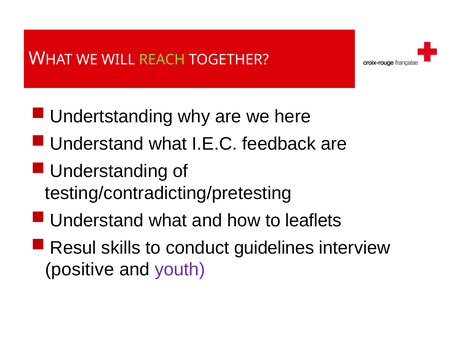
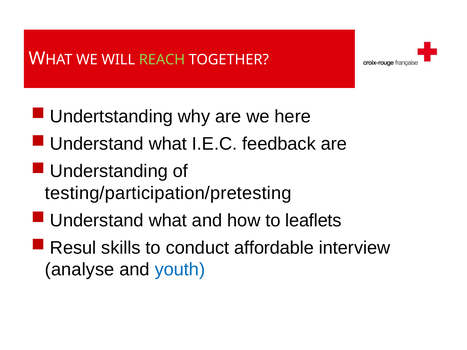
testing/contradicting/pretesting: testing/contradicting/pretesting -> testing/participation/pretesting
guidelines: guidelines -> affordable
positive: positive -> analyse
youth colour: purple -> blue
